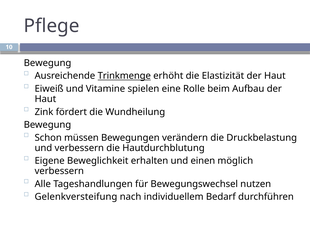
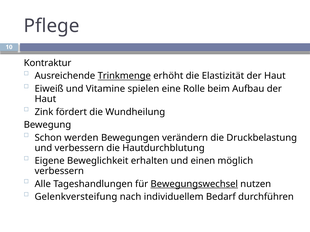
Bewegung at (48, 63): Bewegung -> Kontraktur
müssen: müssen -> werden
Bewegungswechsel underline: none -> present
